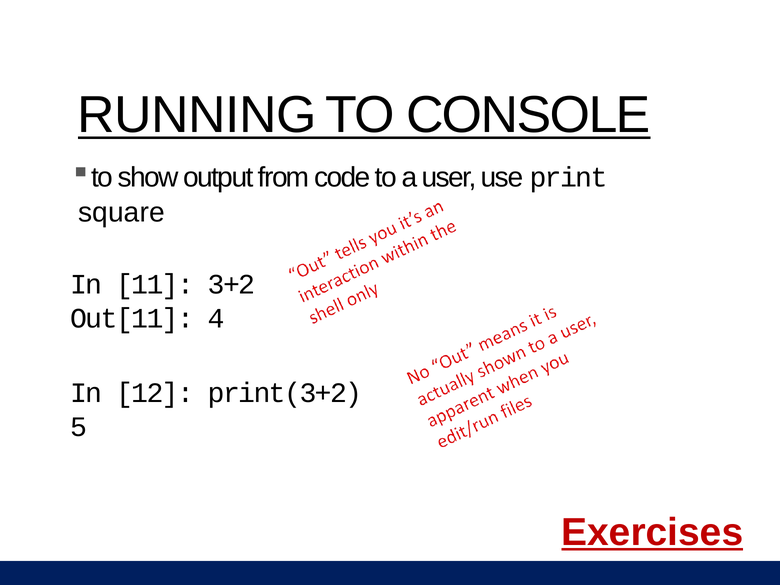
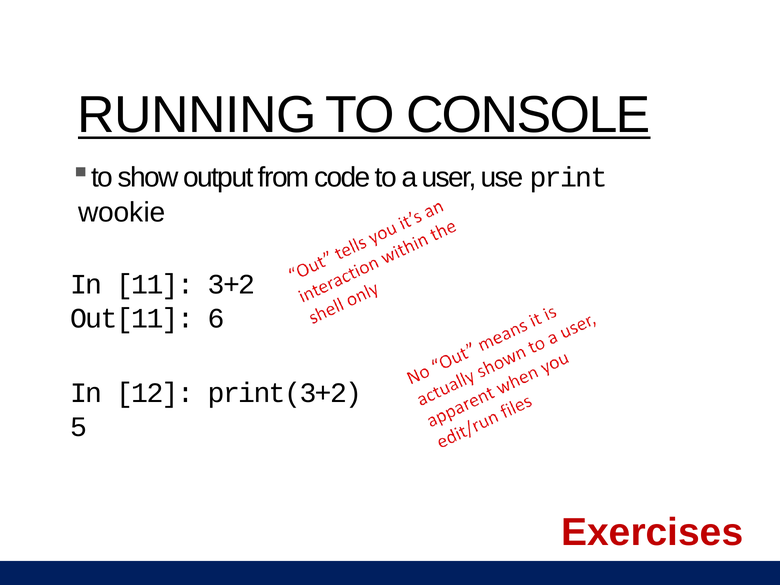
square: square -> wookie
4: 4 -> 6
Exercises underline: present -> none
